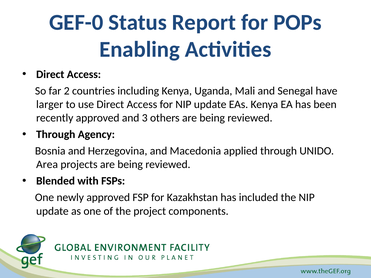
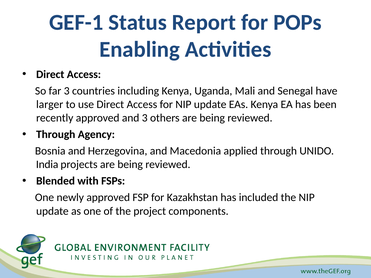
GEF-0: GEF-0 -> GEF-1
far 2: 2 -> 3
Area: Area -> India
